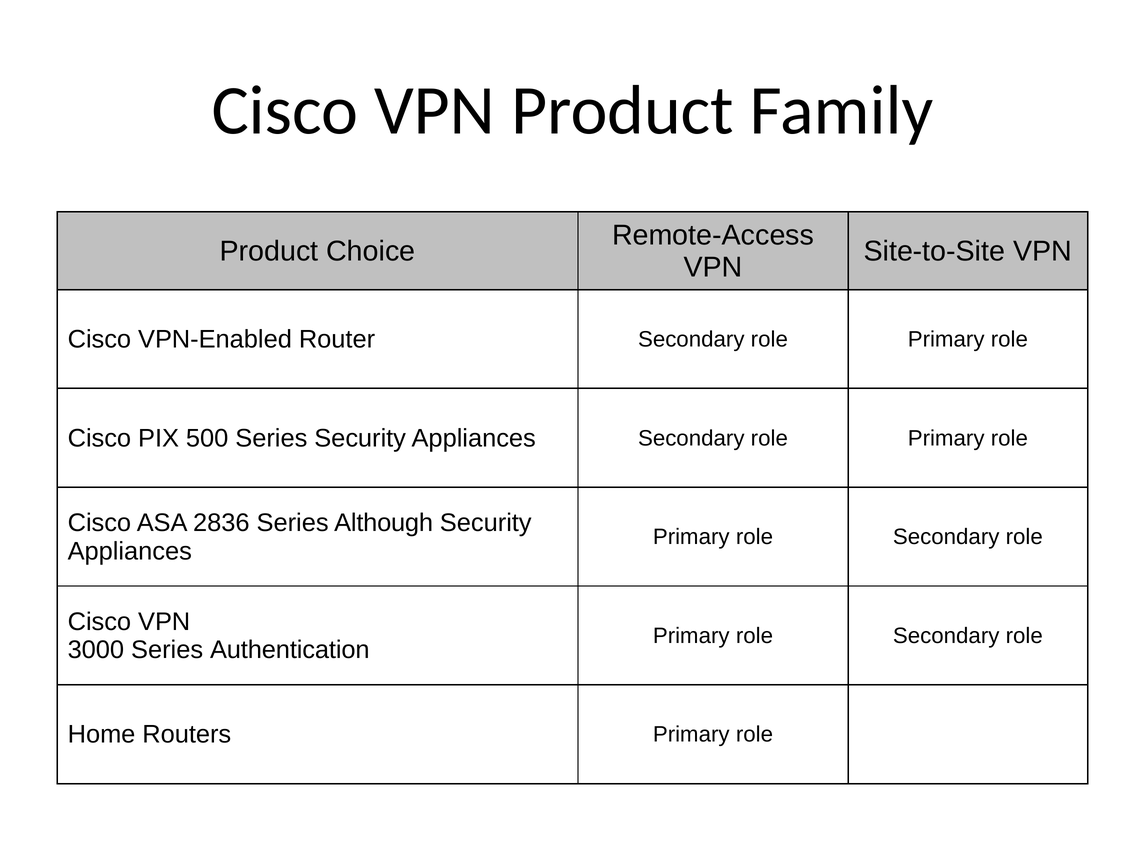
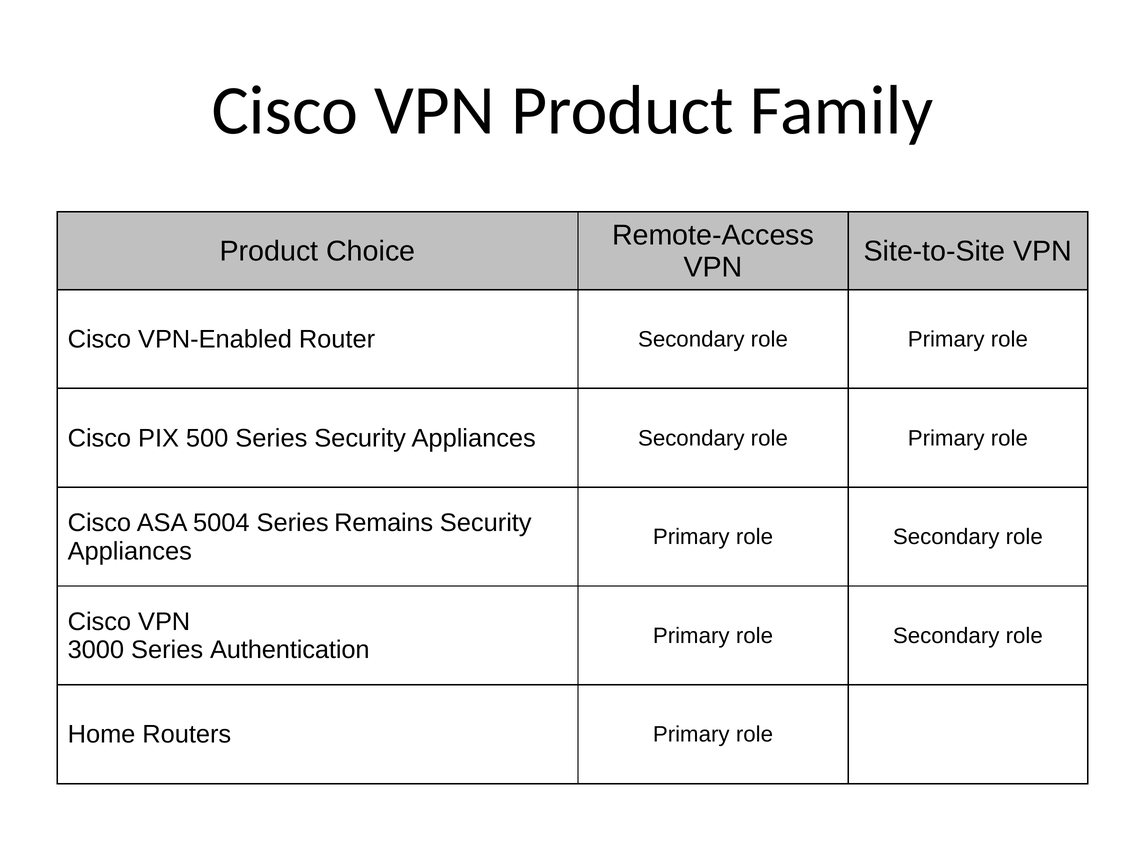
2836: 2836 -> 5004
Although: Although -> Remains
